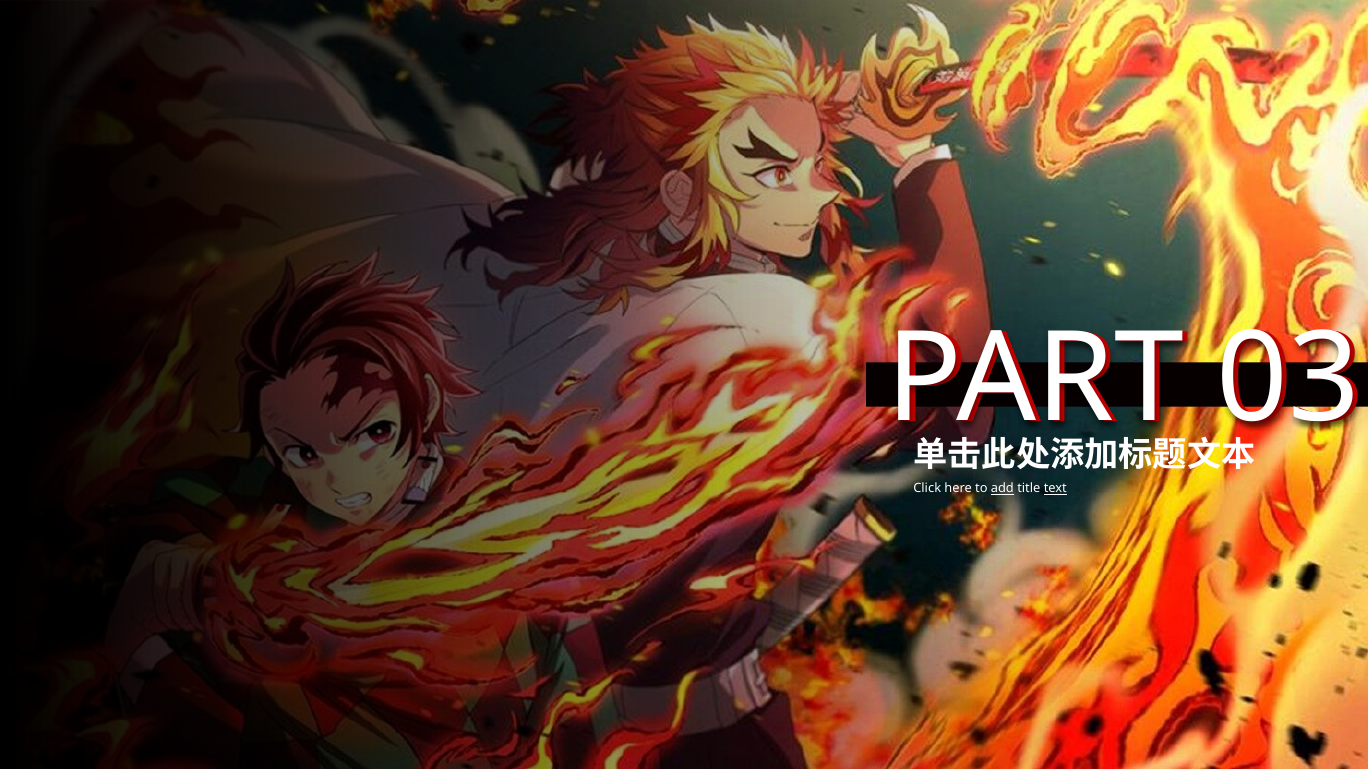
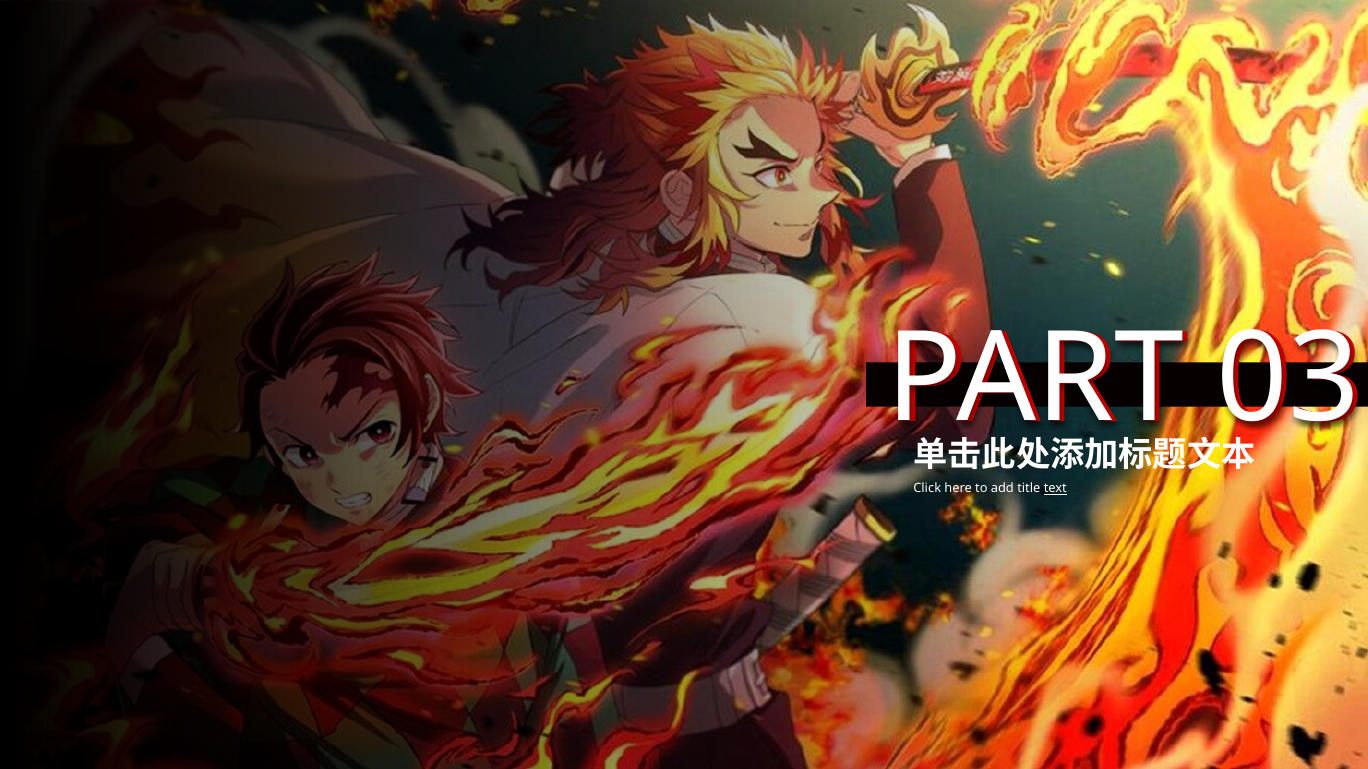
add underline: present -> none
